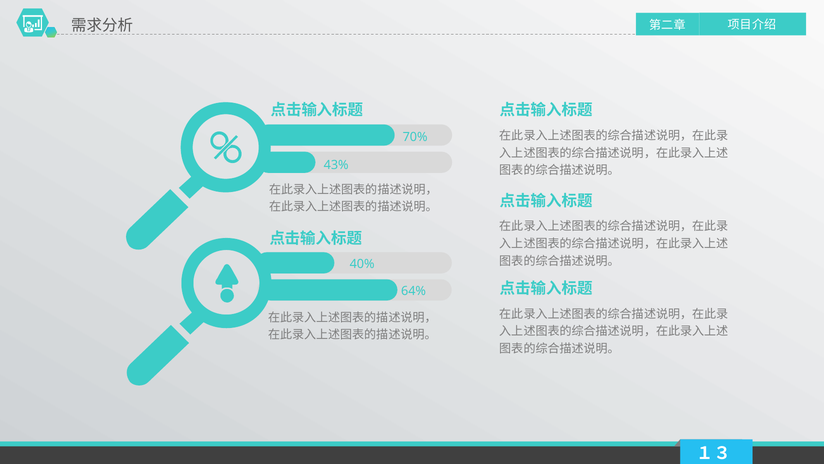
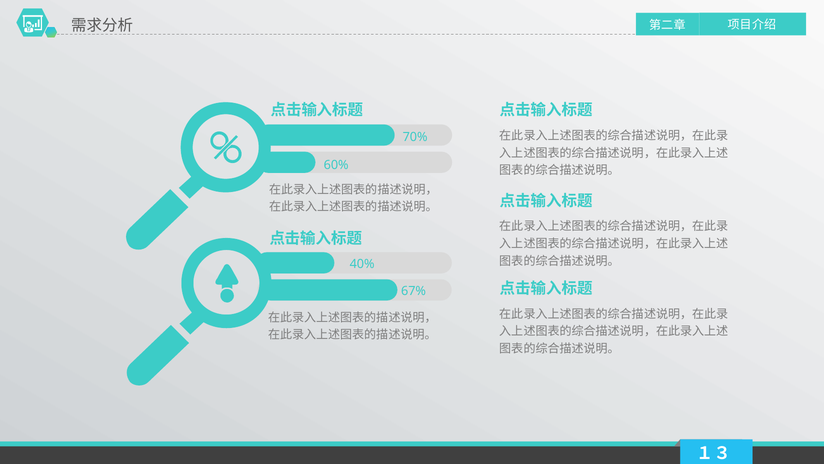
43%: 43% -> 60%
64%: 64% -> 67%
